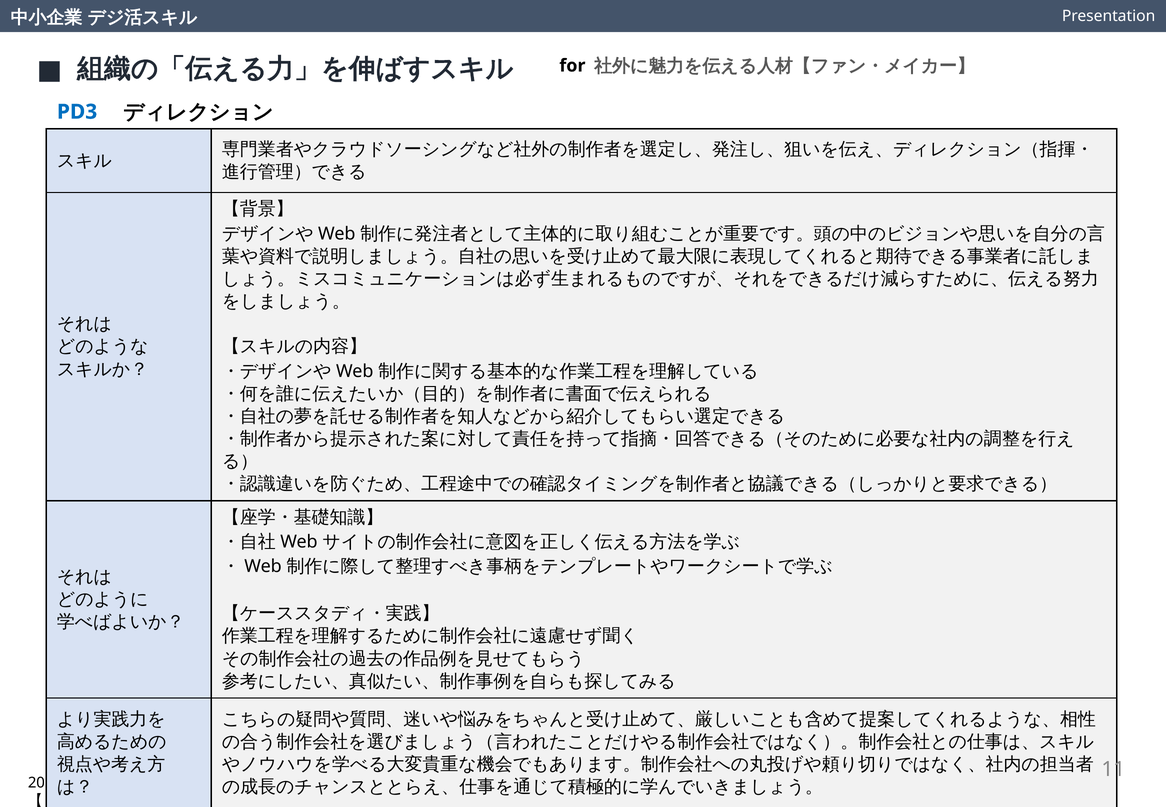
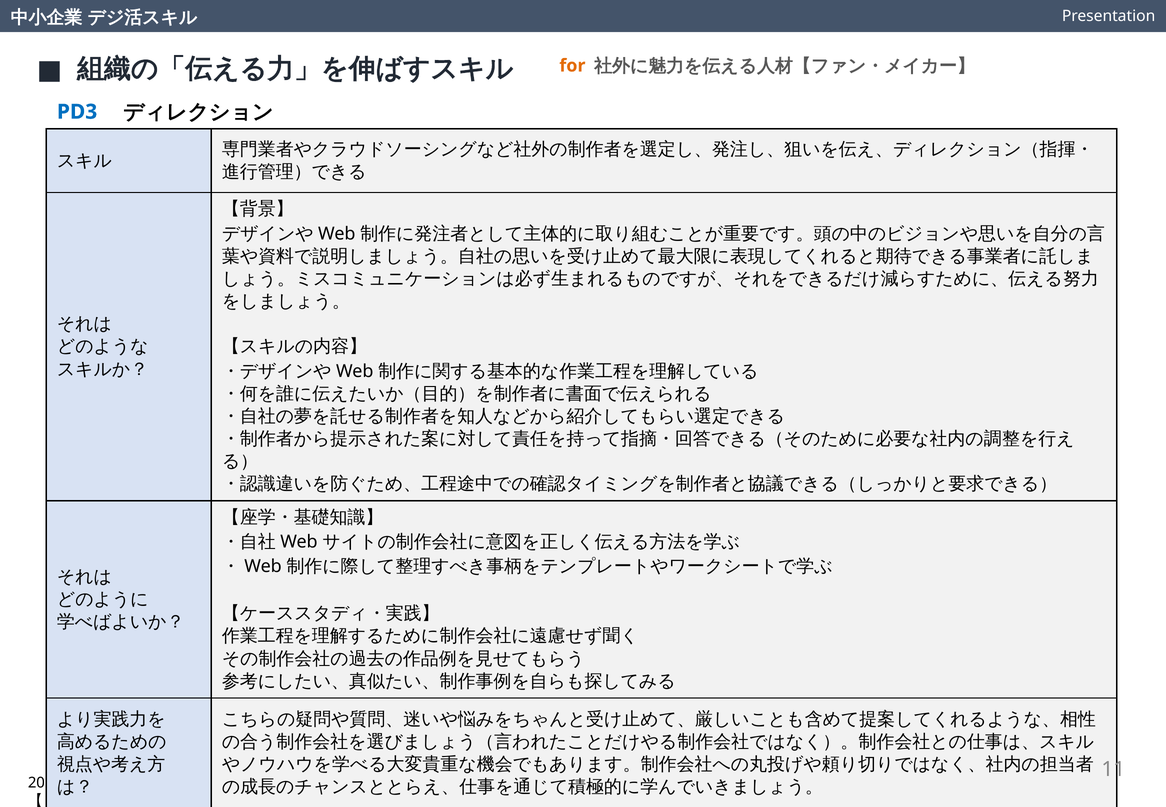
for colour: black -> orange
